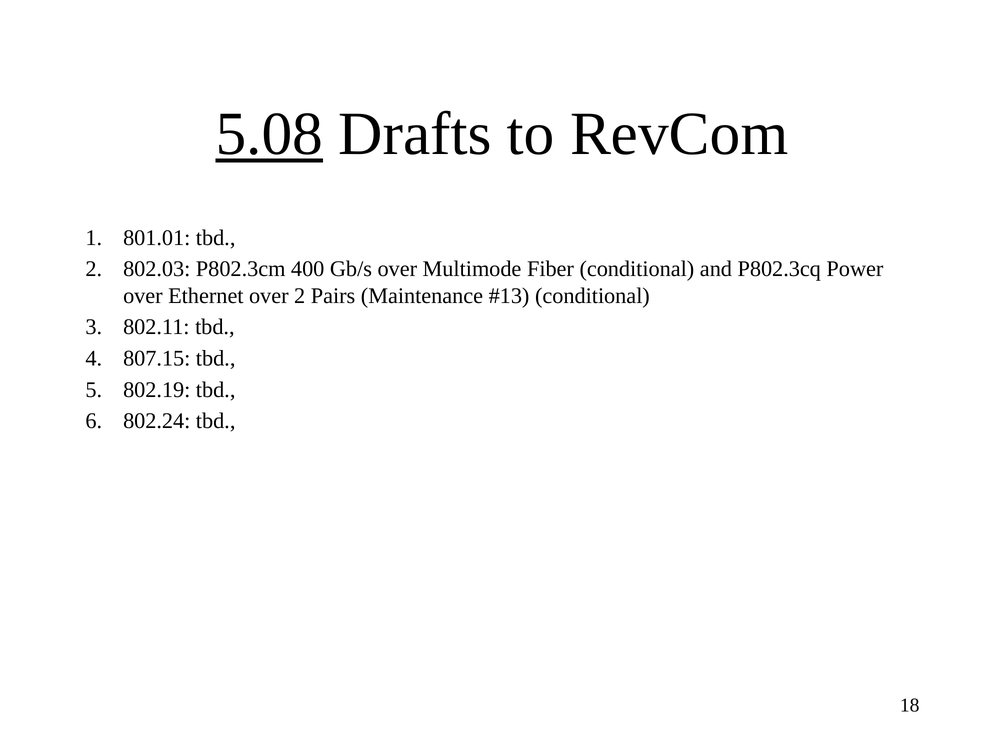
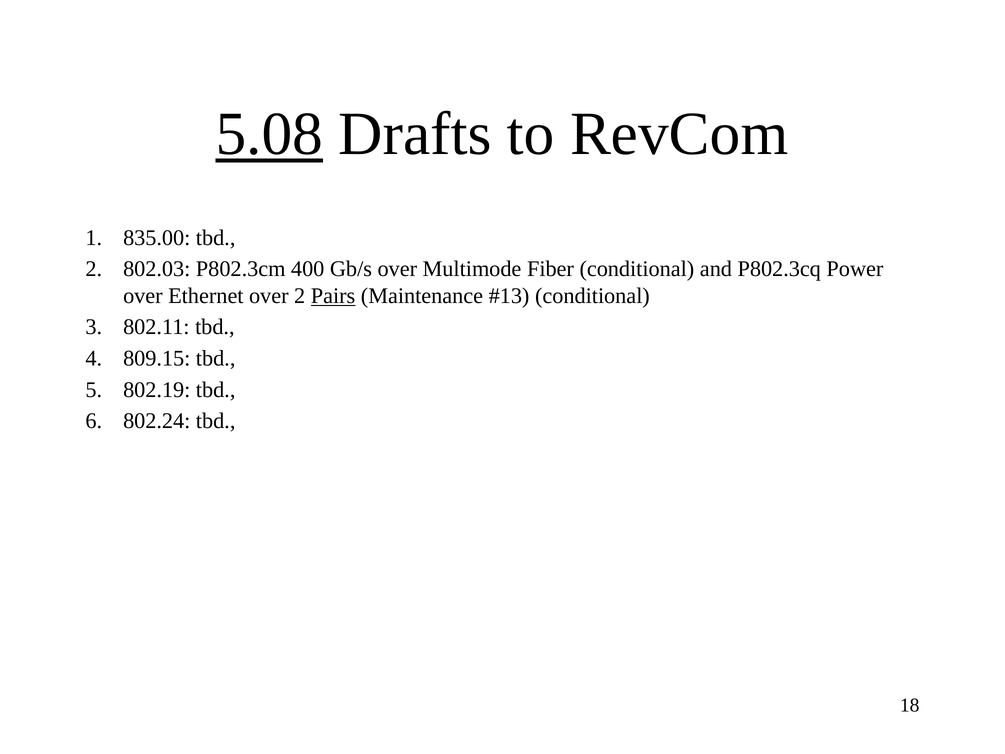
801.01: 801.01 -> 835.00
Pairs underline: none -> present
807.15: 807.15 -> 809.15
